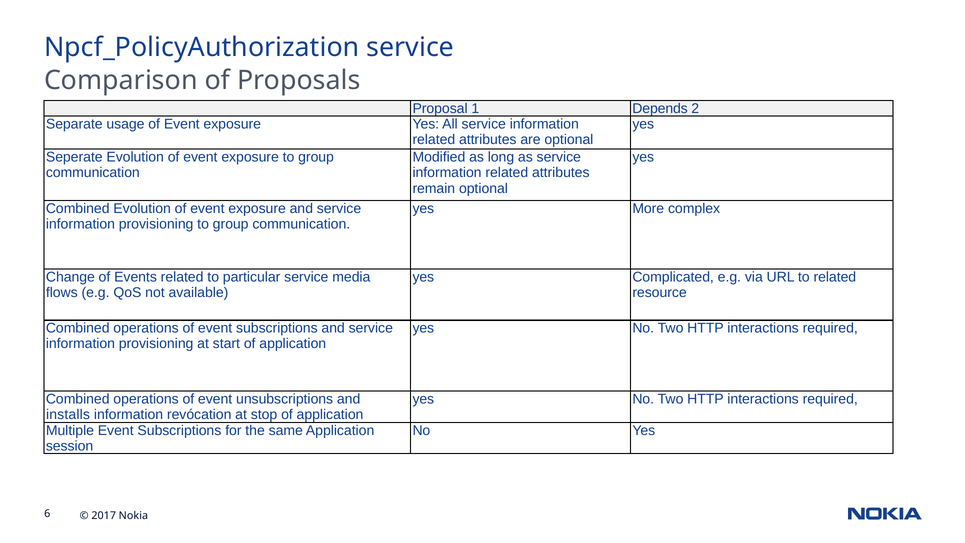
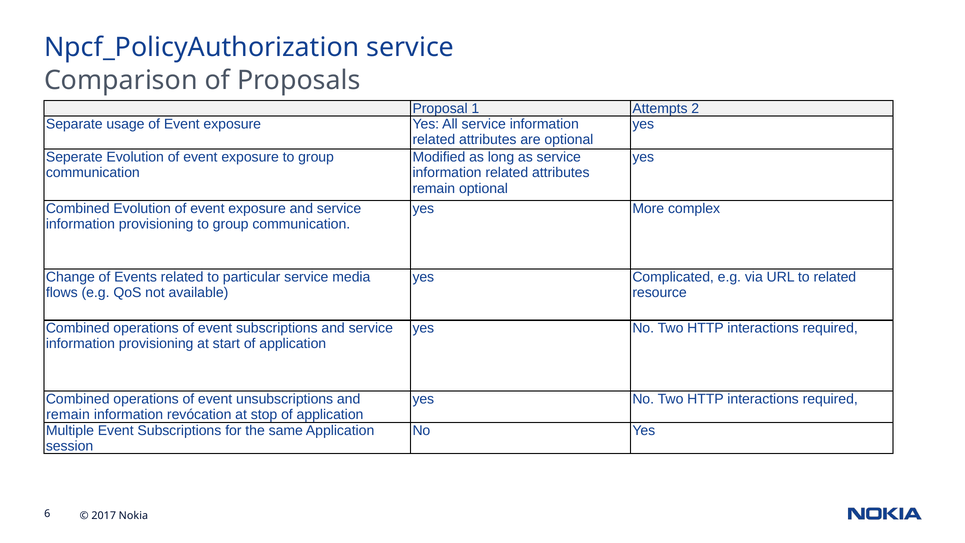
Depends: Depends -> Attempts
installs at (68, 415): installs -> remain
